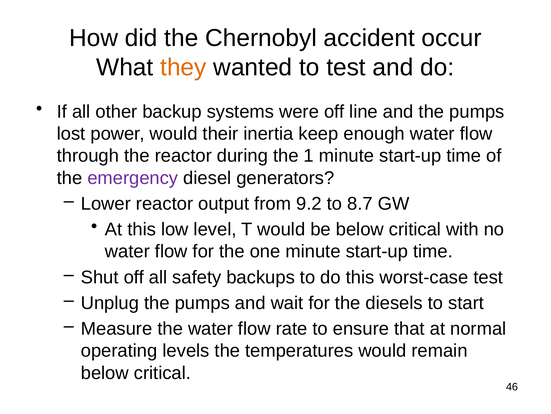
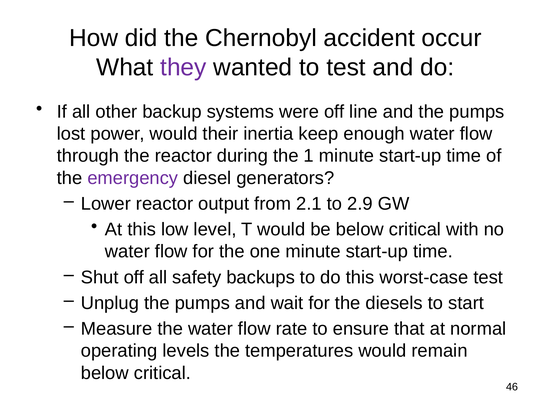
they colour: orange -> purple
9.2: 9.2 -> 2.1
8.7: 8.7 -> 2.9
